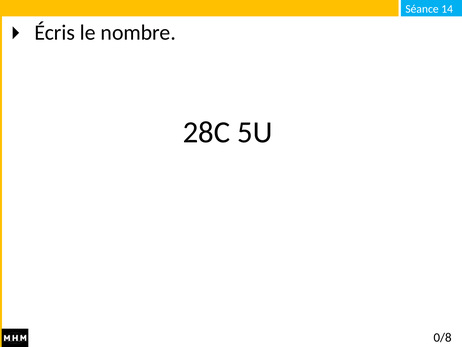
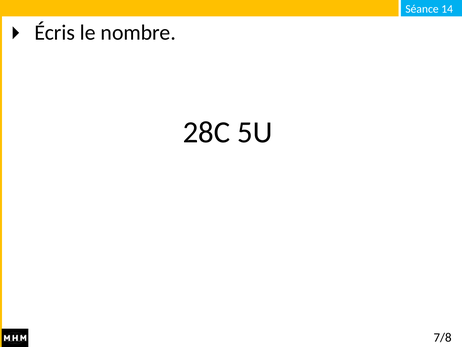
0/8: 0/8 -> 7/8
